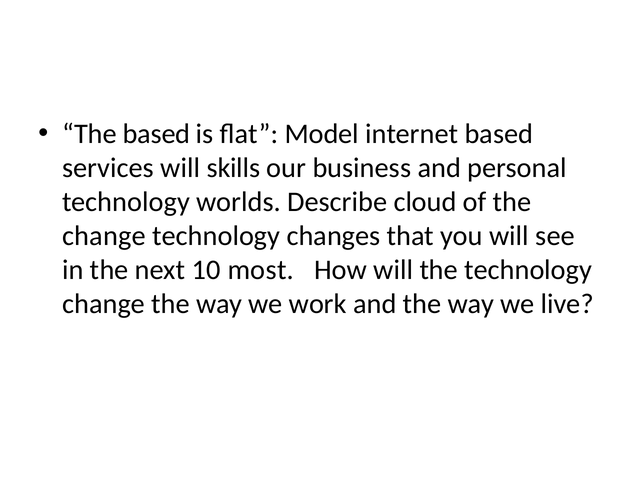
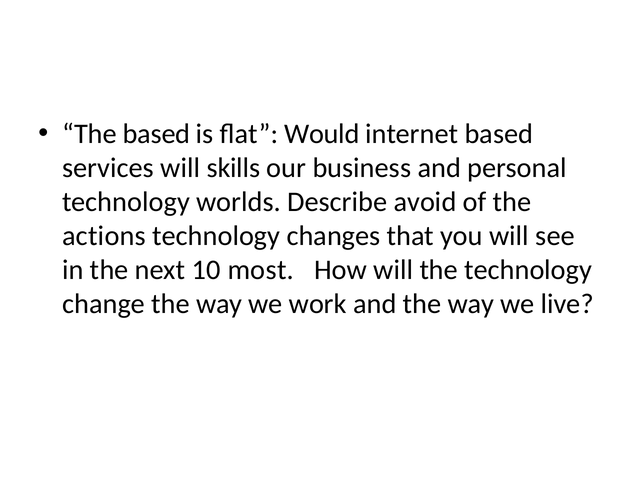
Model: Model -> Would
cloud: cloud -> avoid
change at (104, 236): change -> actions
